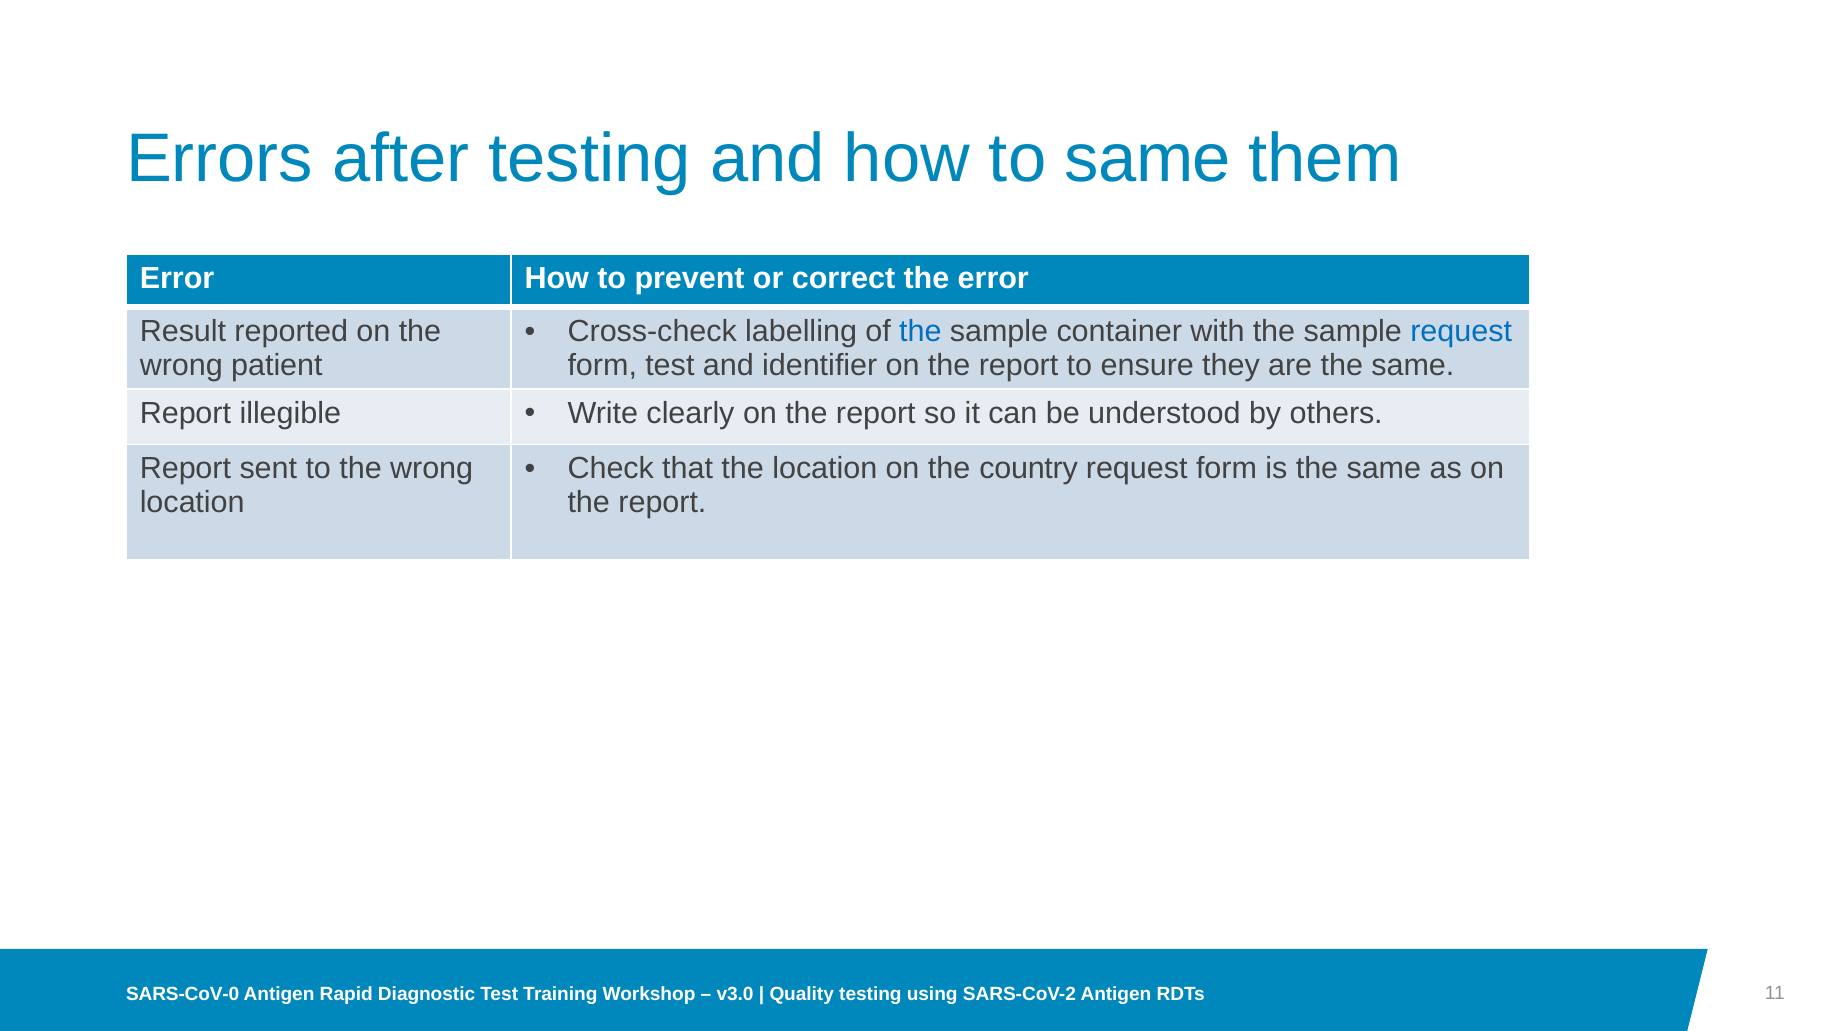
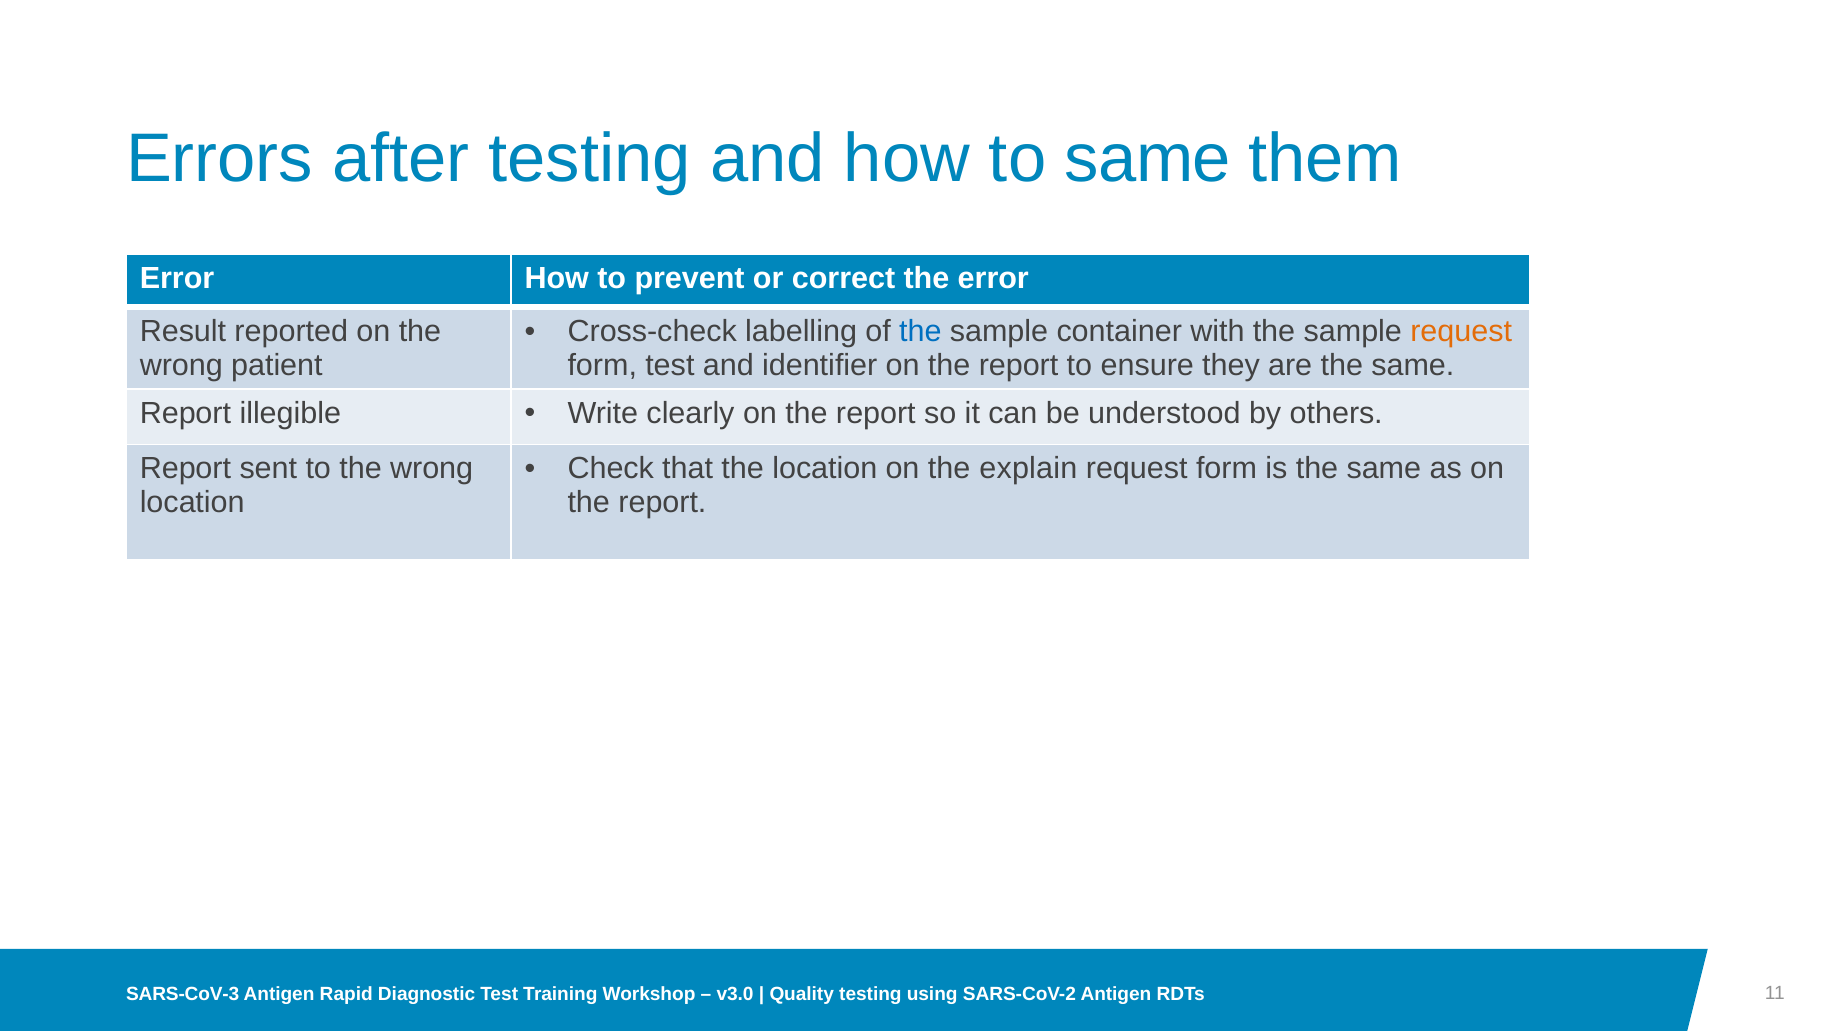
request at (1461, 332) colour: blue -> orange
country: country -> explain
SARS-CoV-0: SARS-CoV-0 -> SARS-CoV-3
